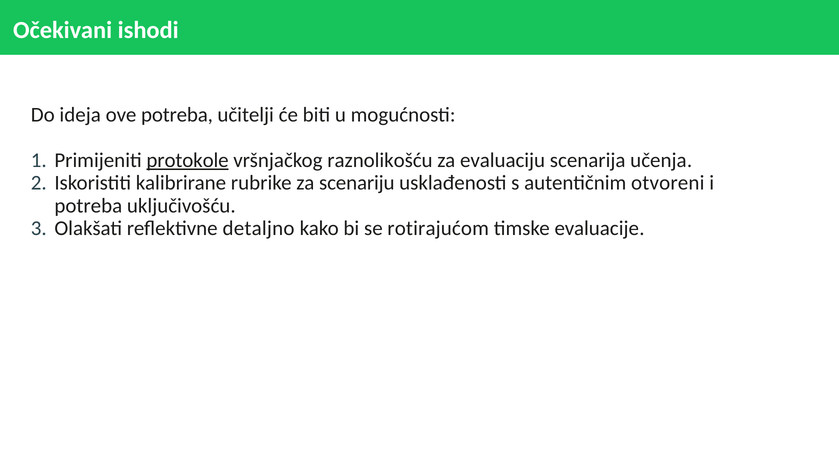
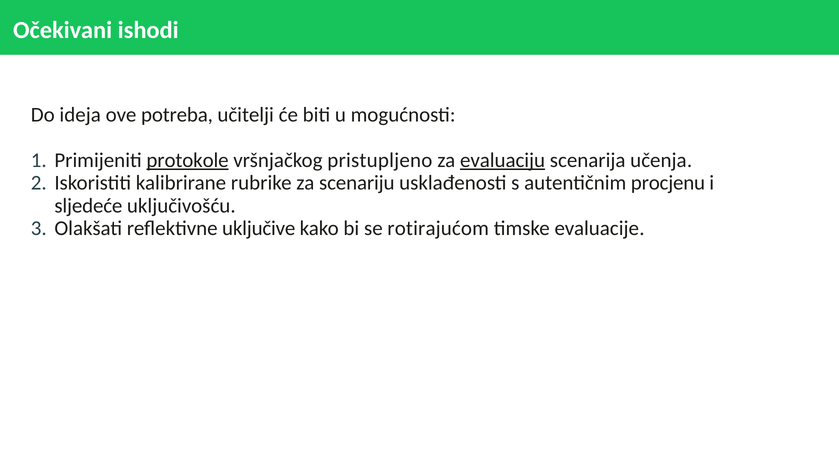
raznolikošću: raznolikošću -> pristupljeno
evaluaciju underline: none -> present
otvoreni: otvoreni -> procjenu
potreba at (88, 206): potreba -> sljedeće
detaljno: detaljno -> uključive
